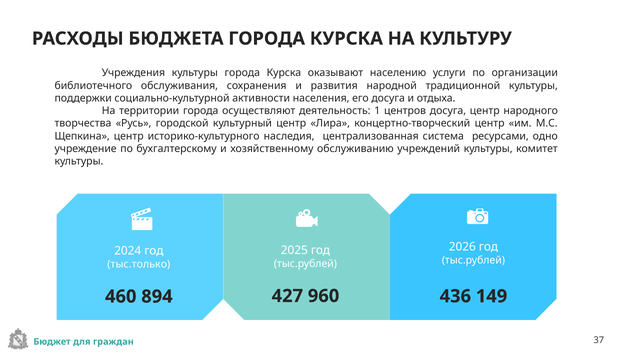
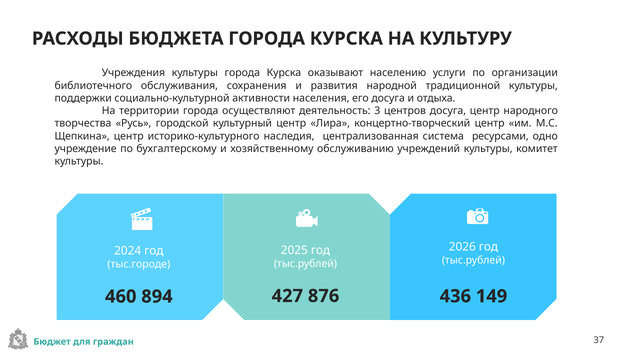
1: 1 -> 3
тыс.только: тыс.только -> тыс.городе
960: 960 -> 876
